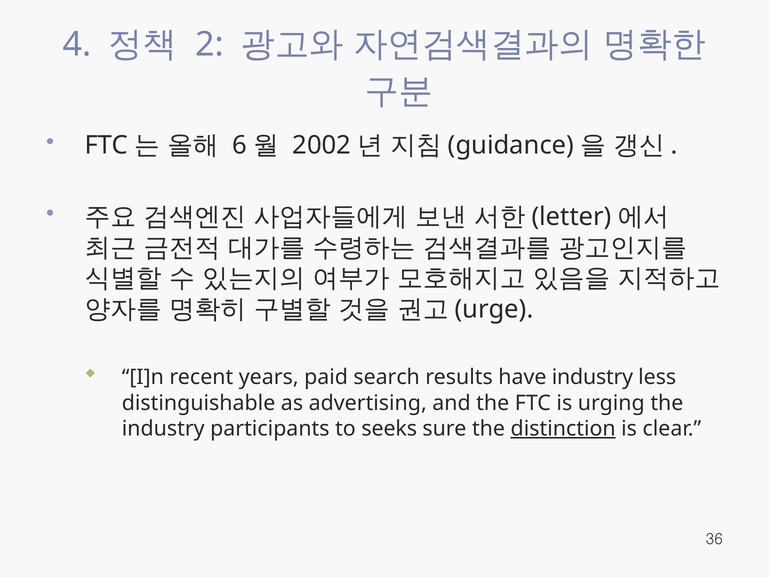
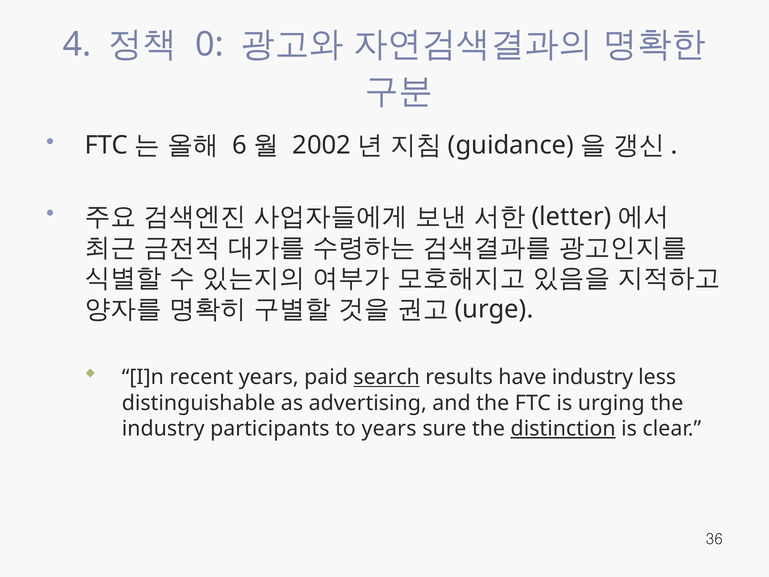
2: 2 -> 0
search underline: none -> present
to seeks: seeks -> years
